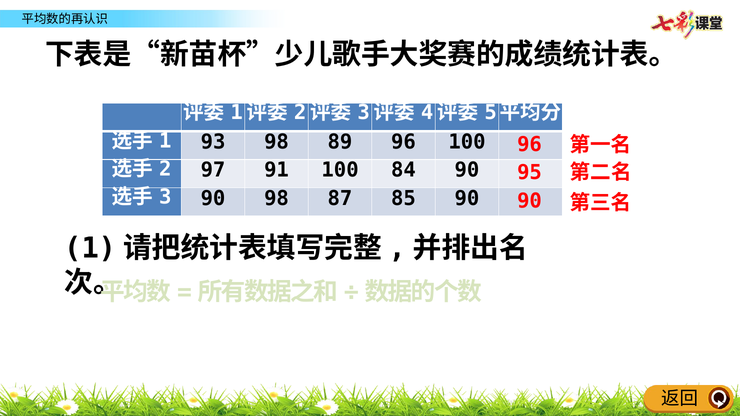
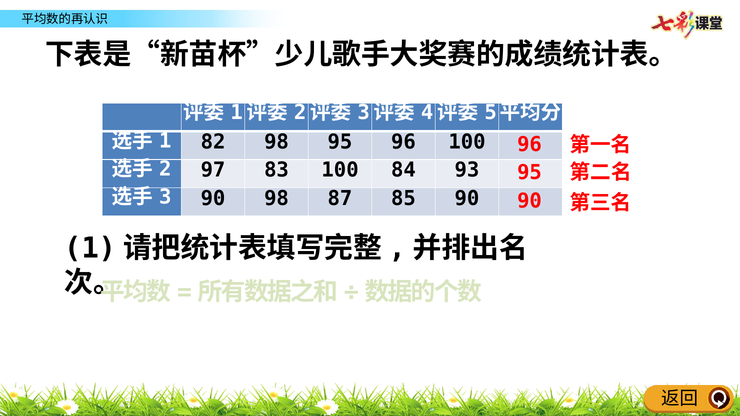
93: 93 -> 82
98 89: 89 -> 95
91: 91 -> 83
84 90: 90 -> 93
